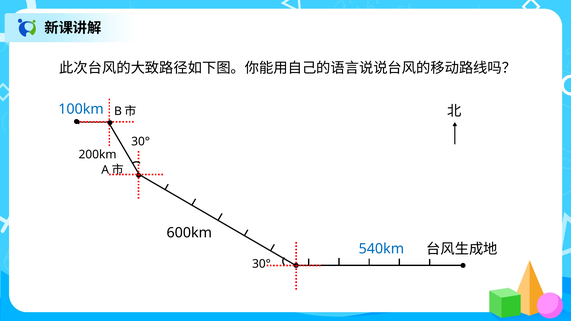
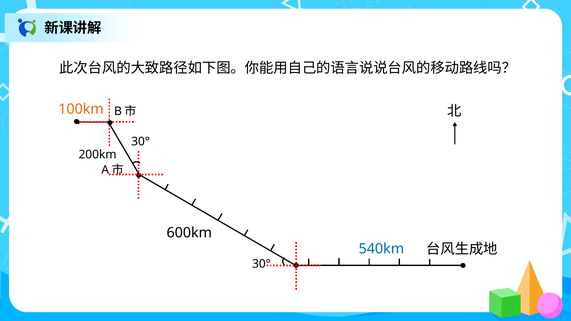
100km colour: blue -> orange
